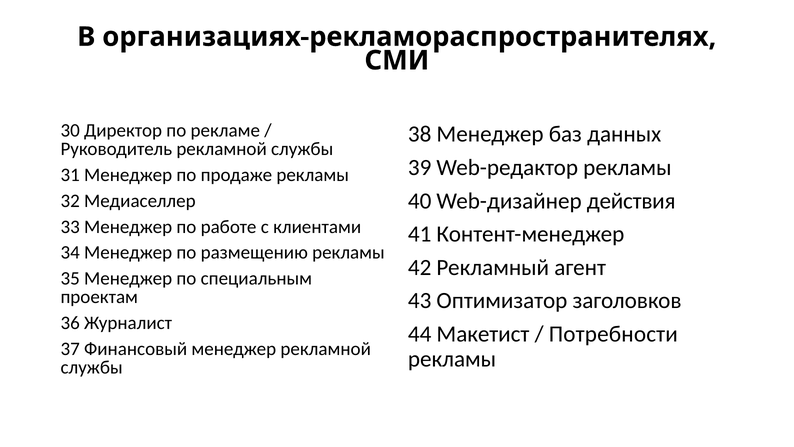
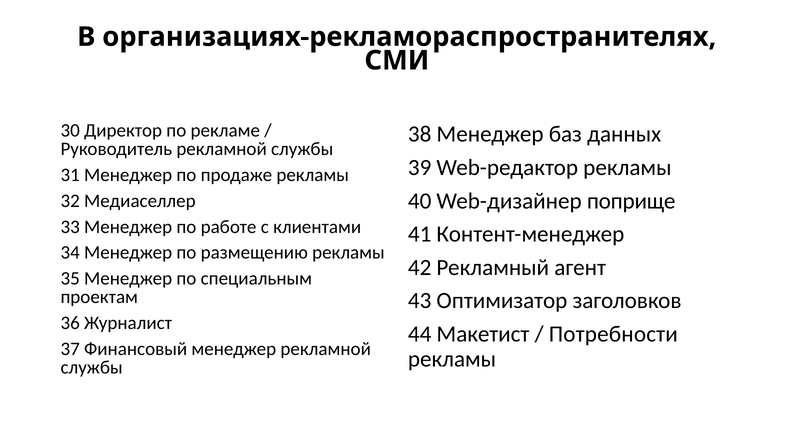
действия: действия -> поприще
